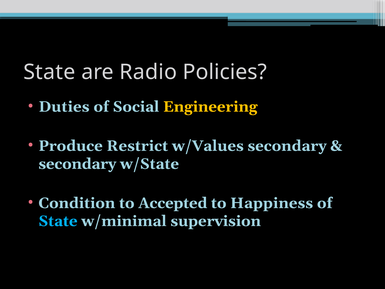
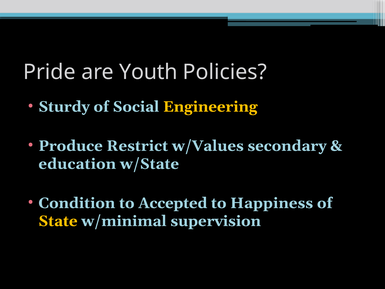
State at (49, 72): State -> Pride
Radio: Radio -> Youth
Duties: Duties -> Sturdy
secondary at (77, 164): secondary -> education
State at (58, 221) colour: light blue -> yellow
